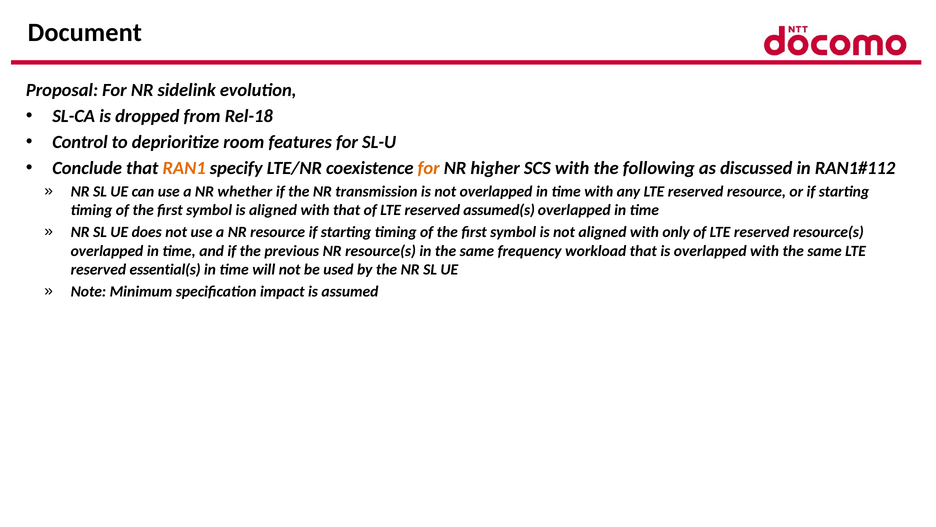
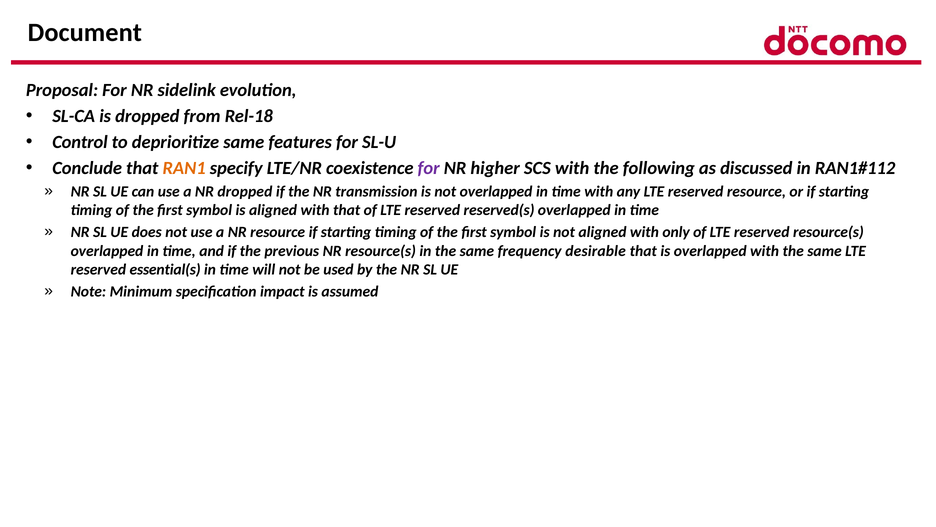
deprioritize room: room -> same
for at (429, 168) colour: orange -> purple
NR whether: whether -> dropped
assumed(s: assumed(s -> reserved(s
workload: workload -> desirable
